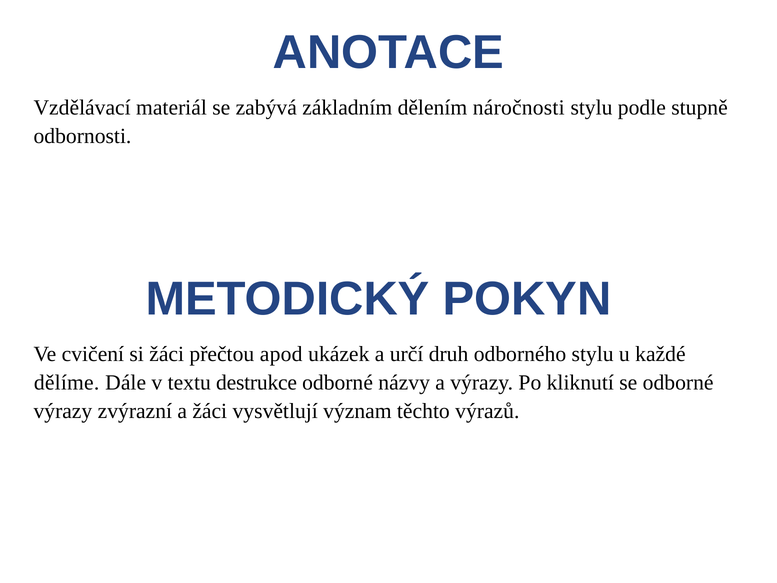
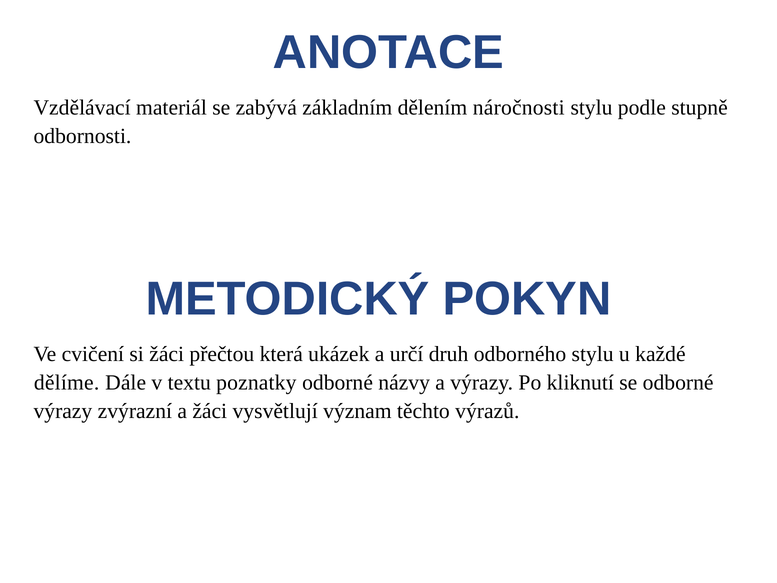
apod: apod -> která
destrukce: destrukce -> poznatky
